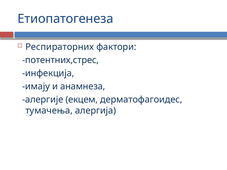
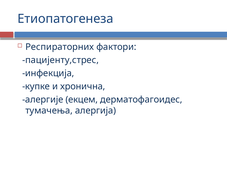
потентних,стрес: потентних,стрес -> пацијенту,стрес
имају: имају -> купке
анамнеза: анамнеза -> хронична
